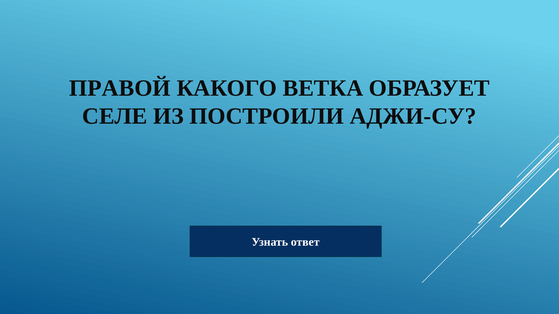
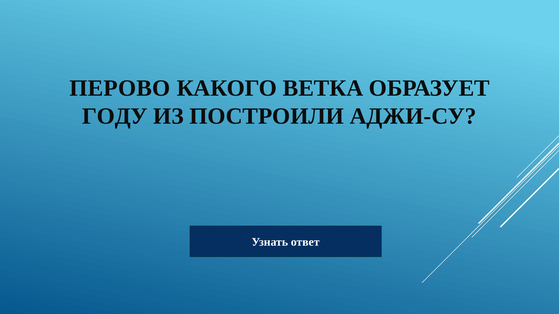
ПРАВОЙ: ПРАВОЙ -> ПЕРОВО
СЕЛЕ: СЕЛЕ -> ГОДУ
